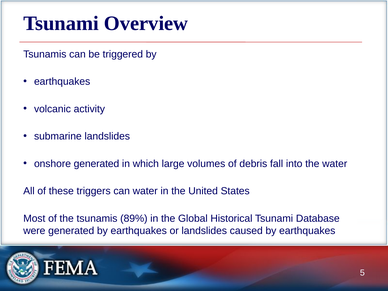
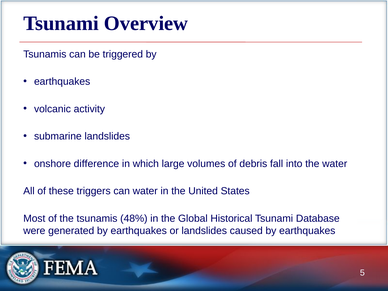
onshore generated: generated -> difference
89%: 89% -> 48%
